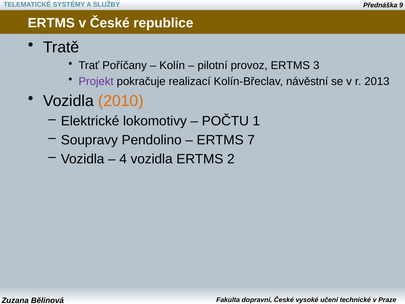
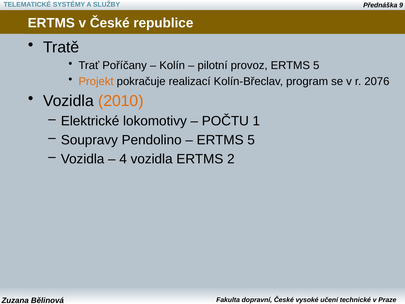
provoz ERTMS 3: 3 -> 5
Projekt colour: purple -> orange
návěstní: návěstní -> program
2013: 2013 -> 2076
7 at (251, 140): 7 -> 5
